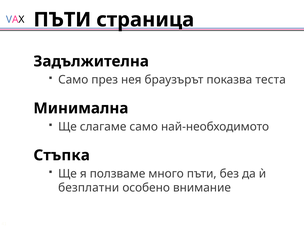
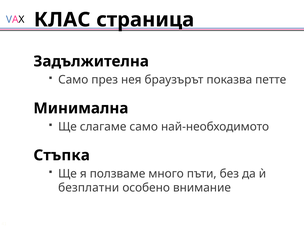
ПЪТИ at (62, 20): ПЪТИ -> КЛАС
теста: теста -> петте
